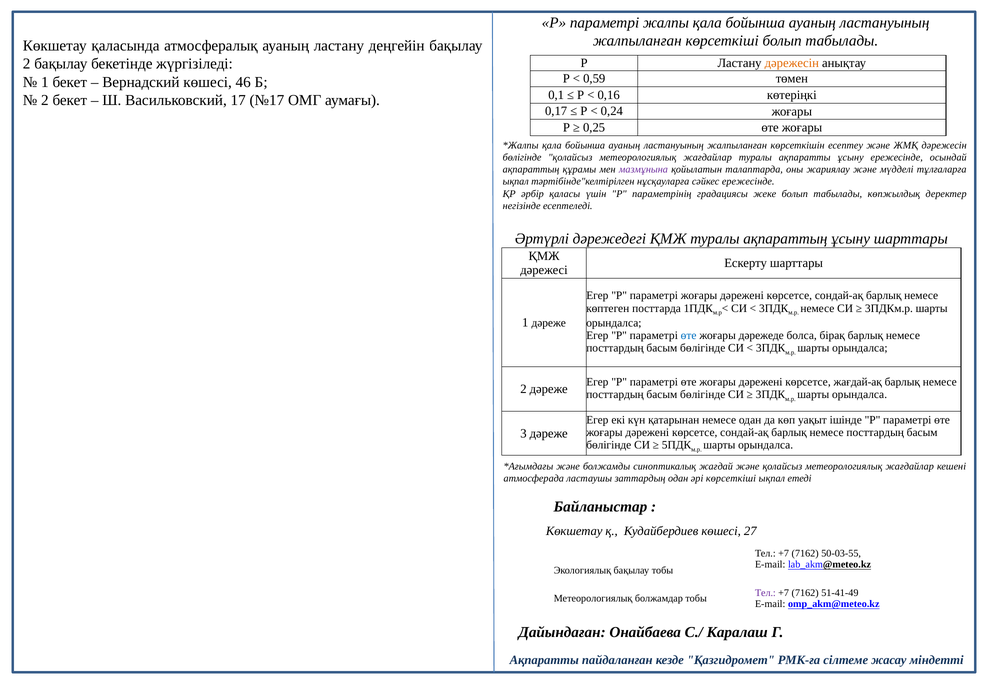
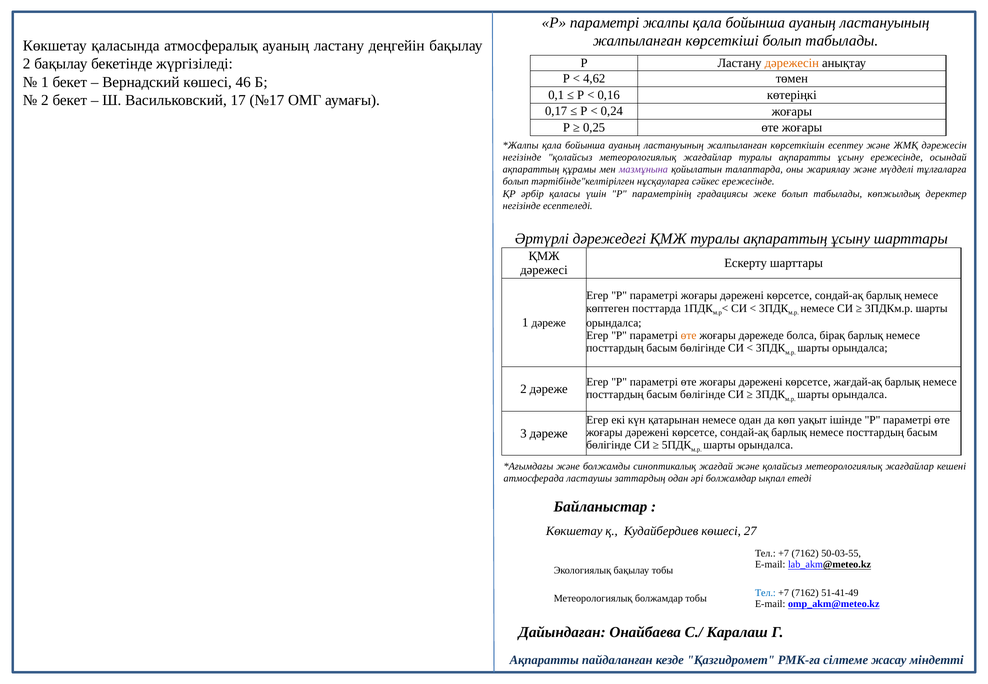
0,59: 0,59 -> 4,62
бөлігінде at (522, 157): бөлігінде -> негізінде
ықпал at (516, 182): ықпал -> болып
өте at (689, 335) colour: blue -> orange
әрі көрсеткіші: көрсеткіші -> болжамдар
Тел at (765, 593) colour: purple -> blue
